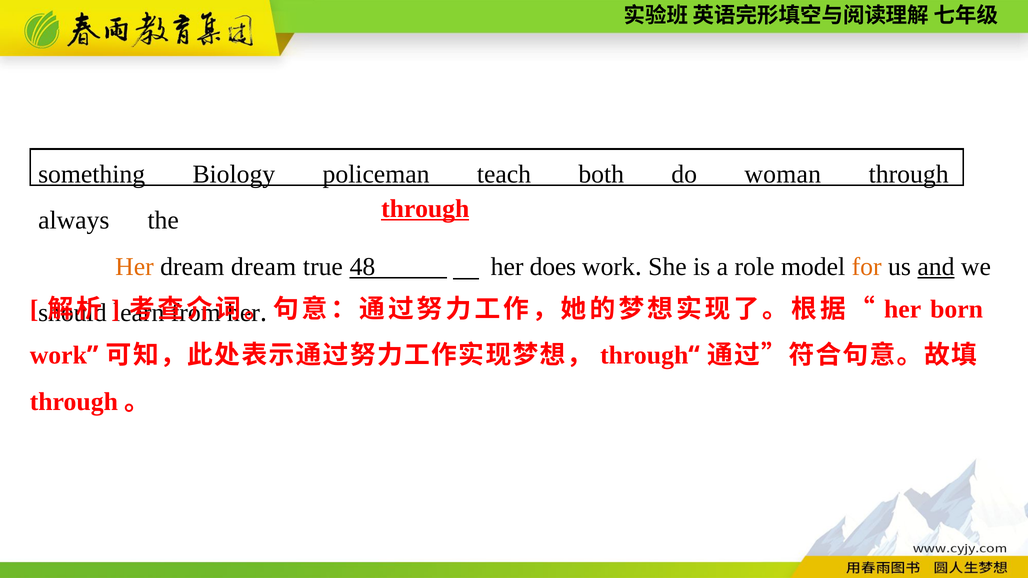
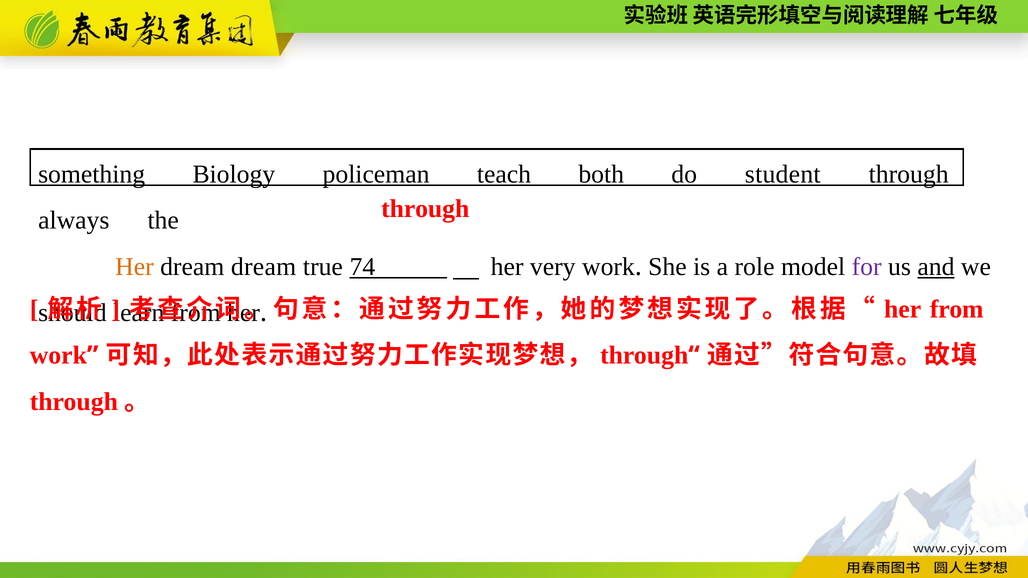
woman: woman -> student
through at (425, 209) underline: present -> none
48: 48 -> 74
does: does -> very
for colour: orange -> purple
her born: born -> from
